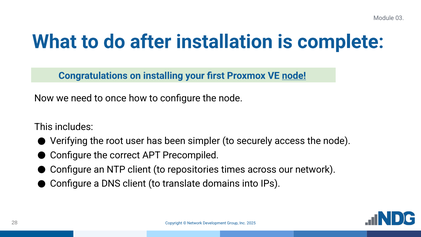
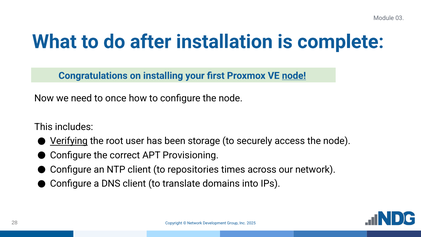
Verifying underline: none -> present
simpler: simpler -> storage
Precompiled: Precompiled -> Provisioning
